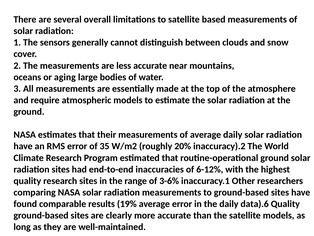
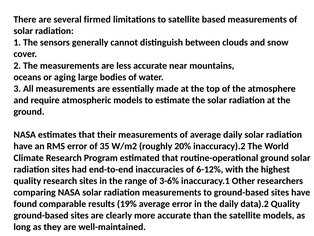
overall: overall -> firmed
data).6: data).6 -> data).2
